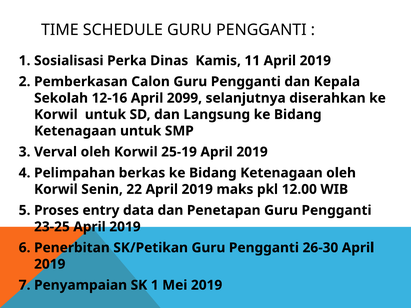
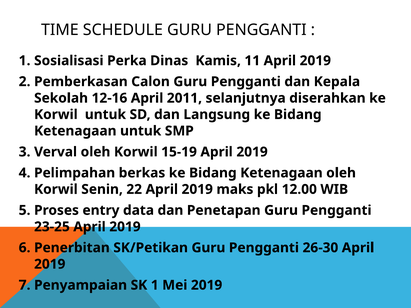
2099: 2099 -> 2011
25-19: 25-19 -> 15-19
